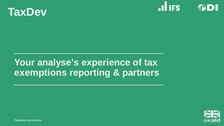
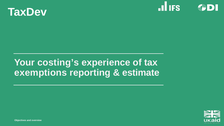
analyse’s: analyse’s -> costing’s
partners: partners -> estimate
